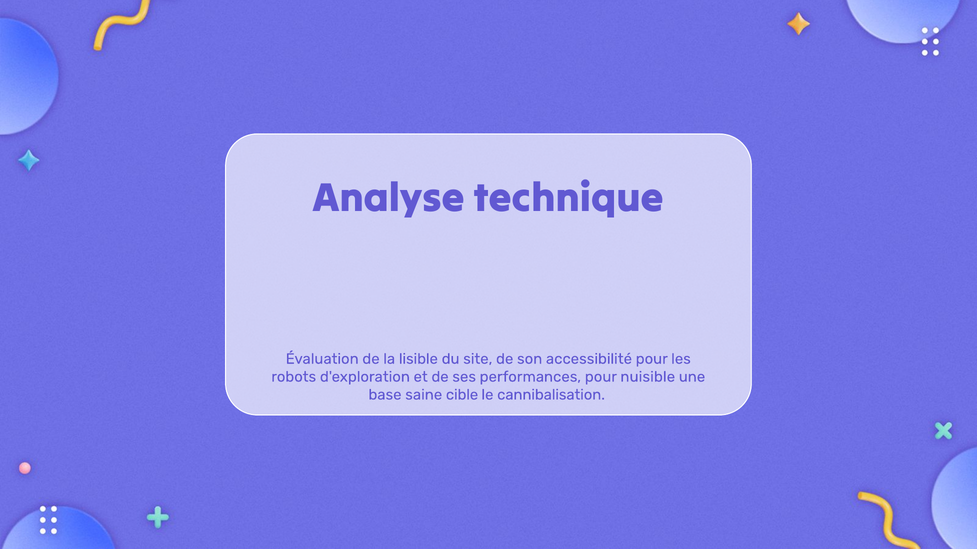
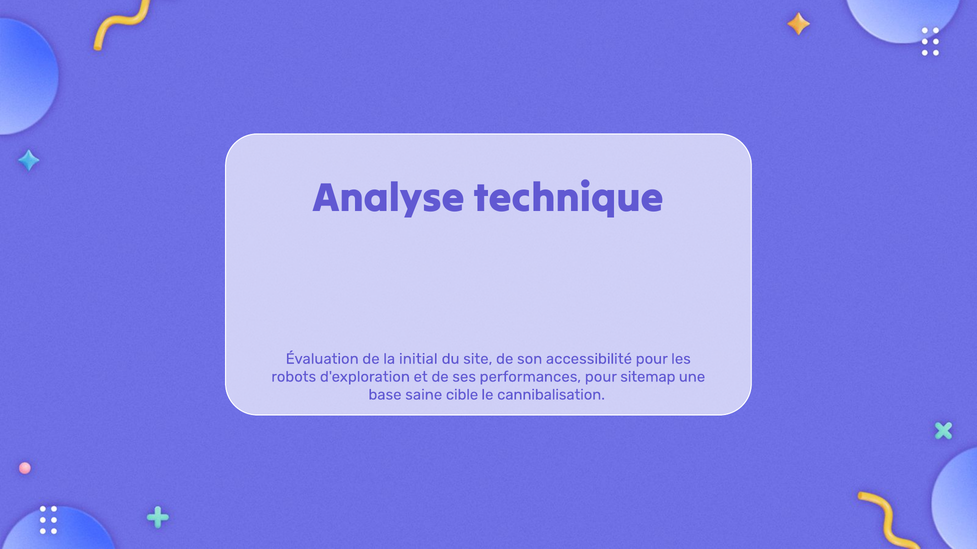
lisible: lisible -> initial
nuisible: nuisible -> sitemap
